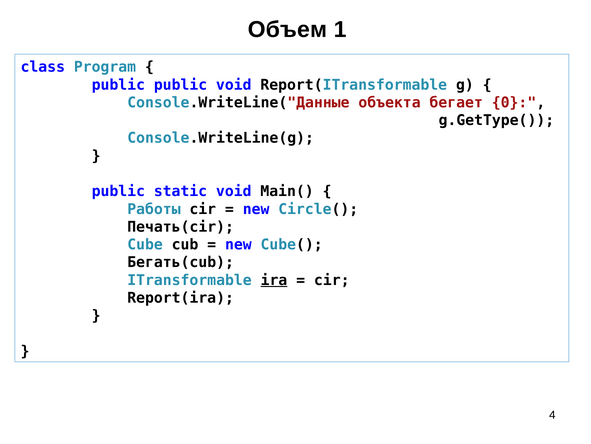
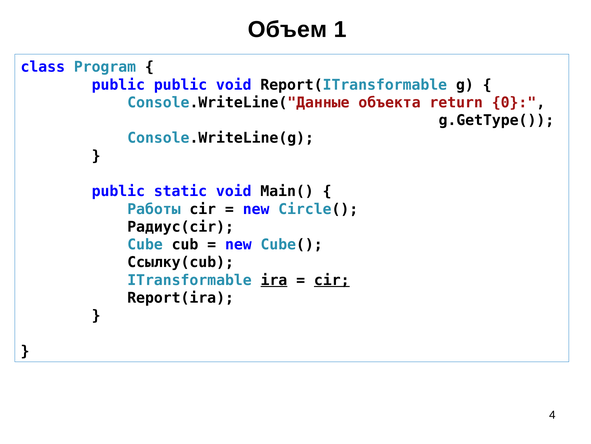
бегает: бегает -> return
Печать(cir: Печать(cir -> Радиус(cir
Бегать(cub: Бегать(cub -> Ссылку(cub
cir at (332, 280) underline: none -> present
